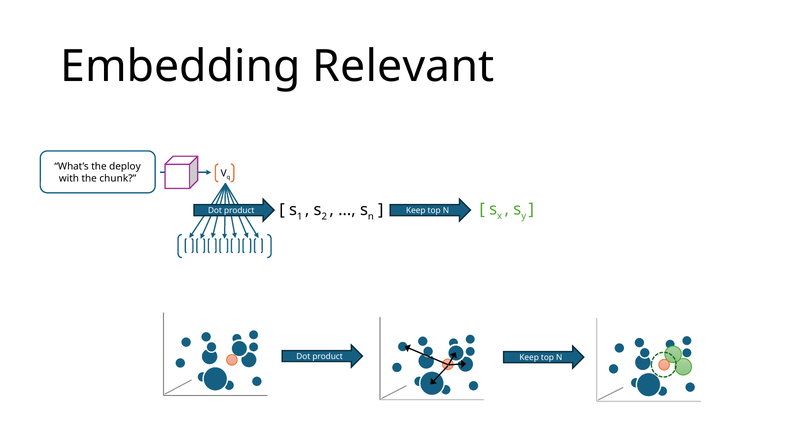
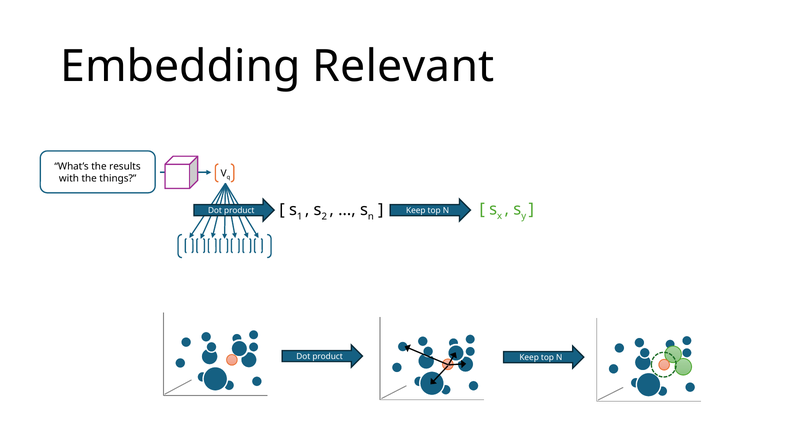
deploy: deploy -> results
chunk: chunk -> things
